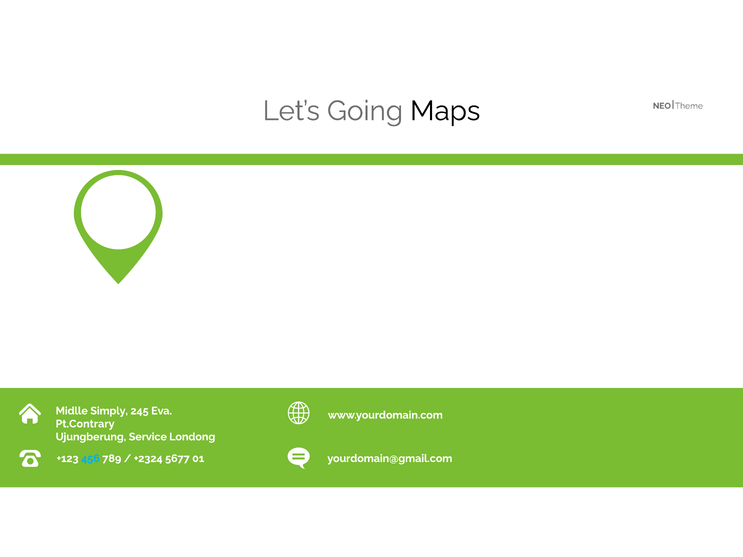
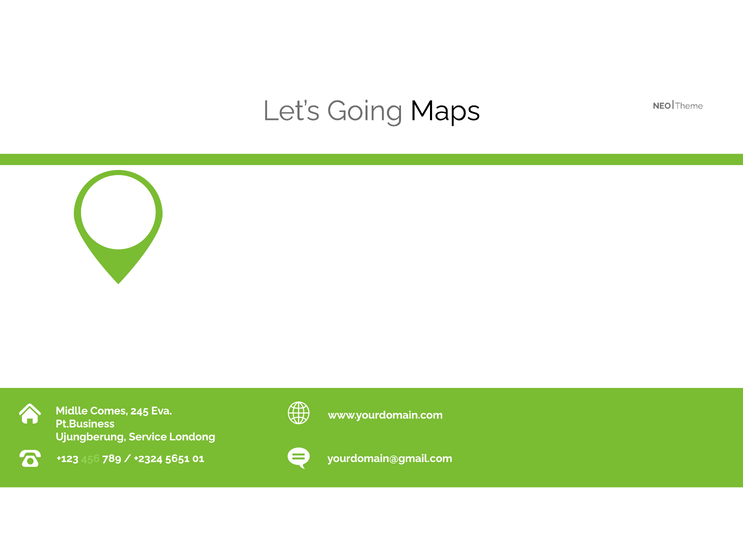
Simply: Simply -> Comes
Pt.Contrary: Pt.Contrary -> Pt.Business
456 colour: light blue -> light green
5677: 5677 -> 5651
